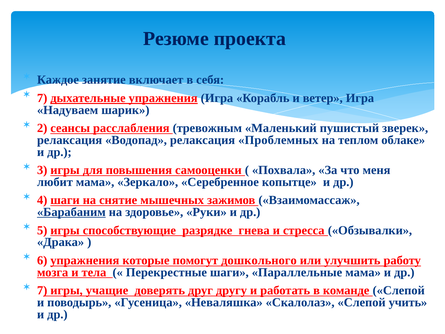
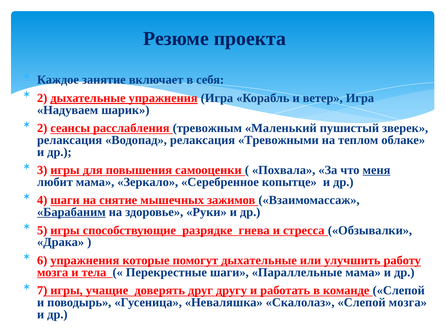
7 at (42, 98): 7 -> 2
Проблемных: Проблемных -> Тревожными
меня underline: none -> present
помогут дошкольного: дошкольного -> дыхательные
Слепой учить: учить -> мозга
